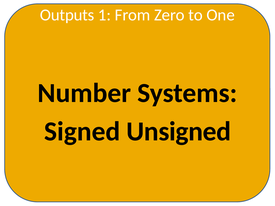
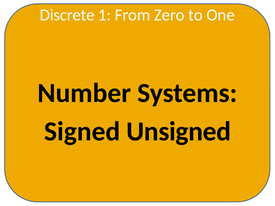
Outputs: Outputs -> Discrete
